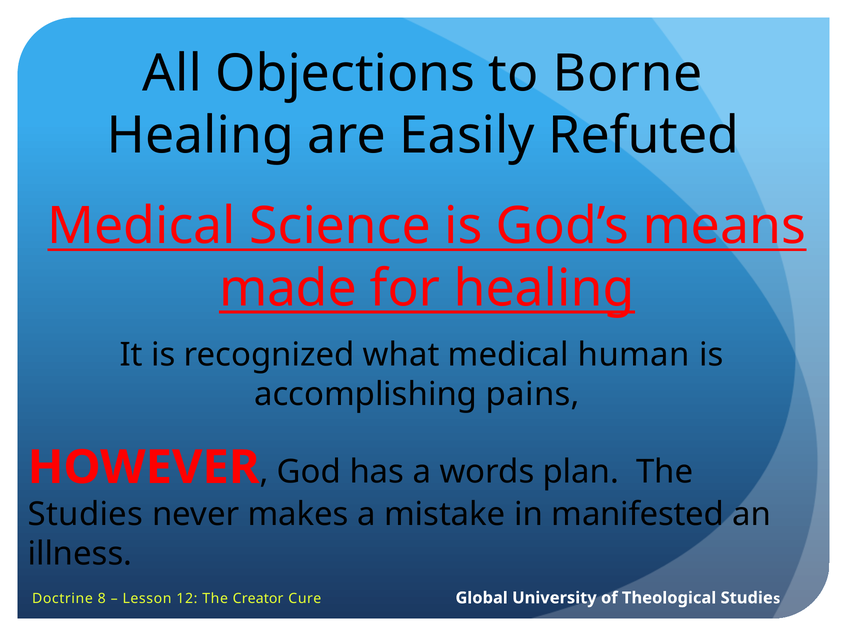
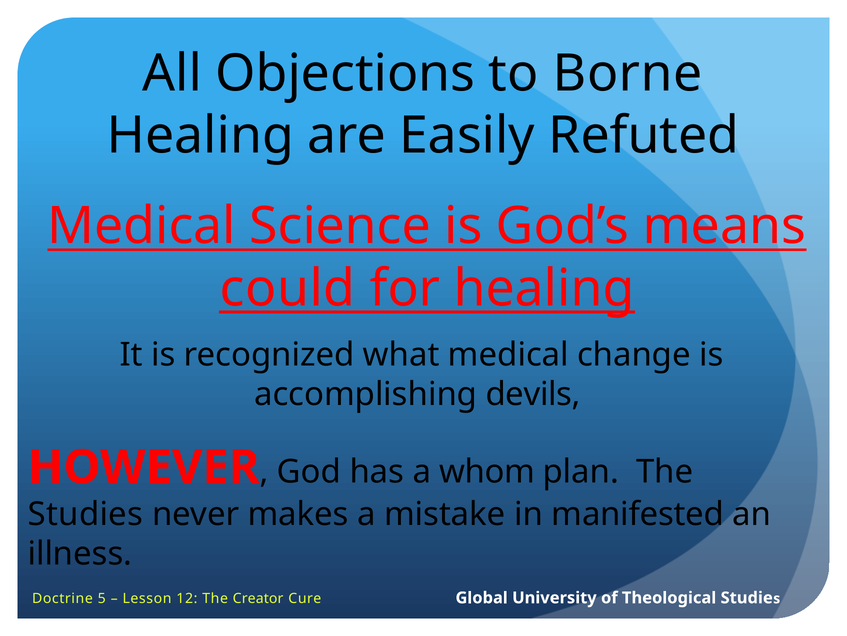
made: made -> could
human: human -> change
pains: pains -> devils
words: words -> whom
8: 8 -> 5
